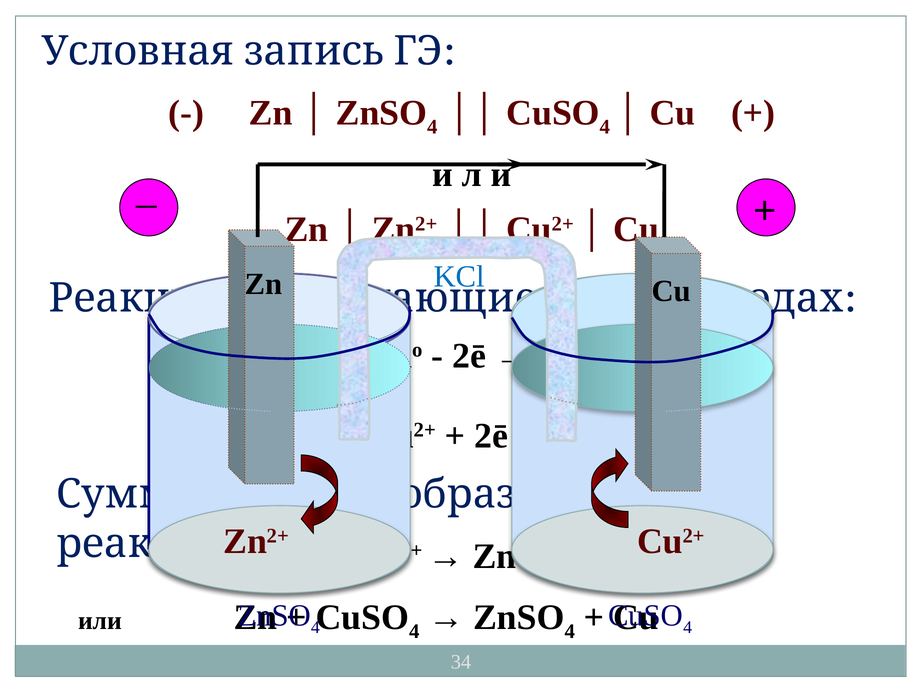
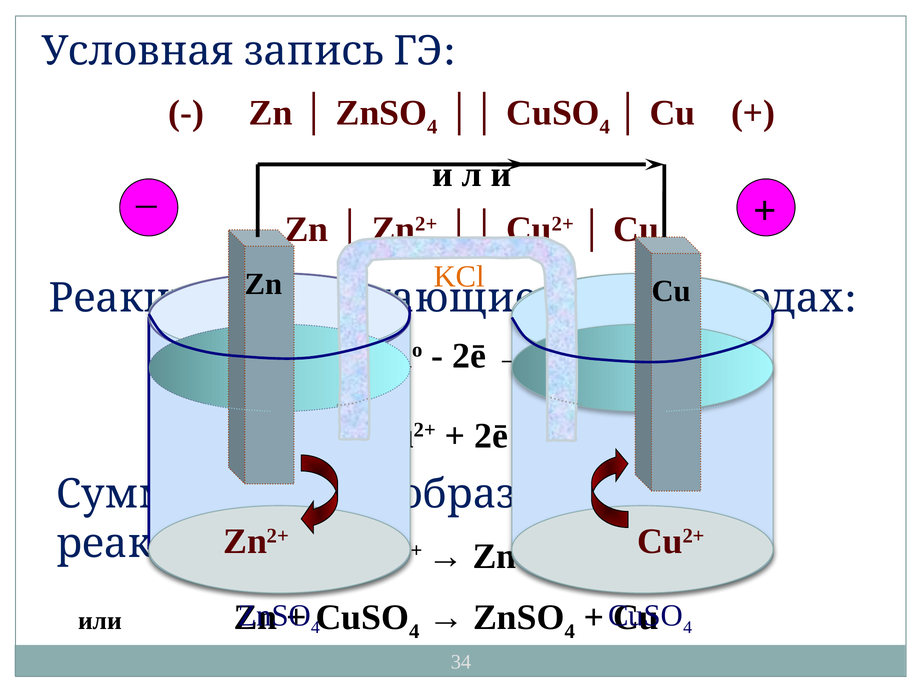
KCl colour: blue -> orange
